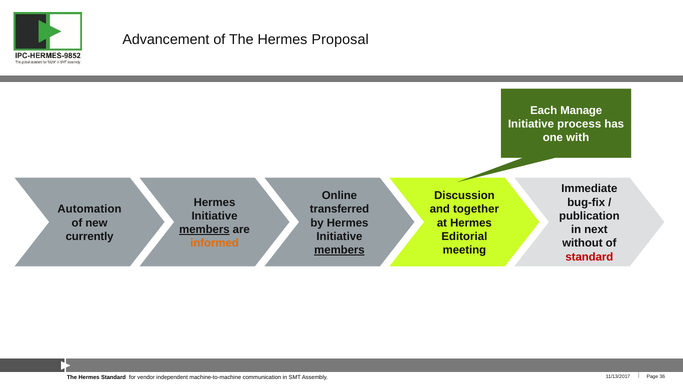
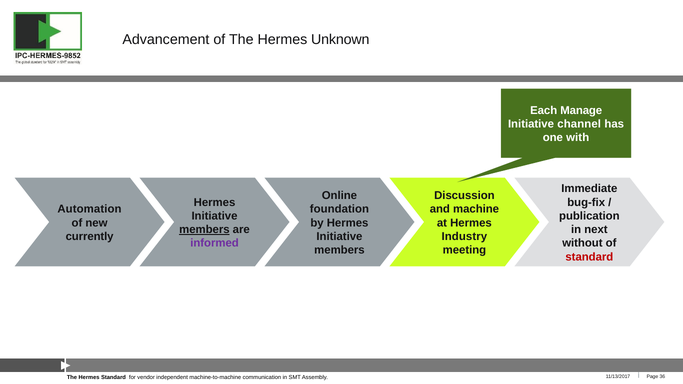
Proposal: Proposal -> Unknown
process: process -> channel
transferred: transferred -> foundation
together: together -> machine
Editorial: Editorial -> Industry
informed colour: orange -> purple
members at (339, 250) underline: present -> none
